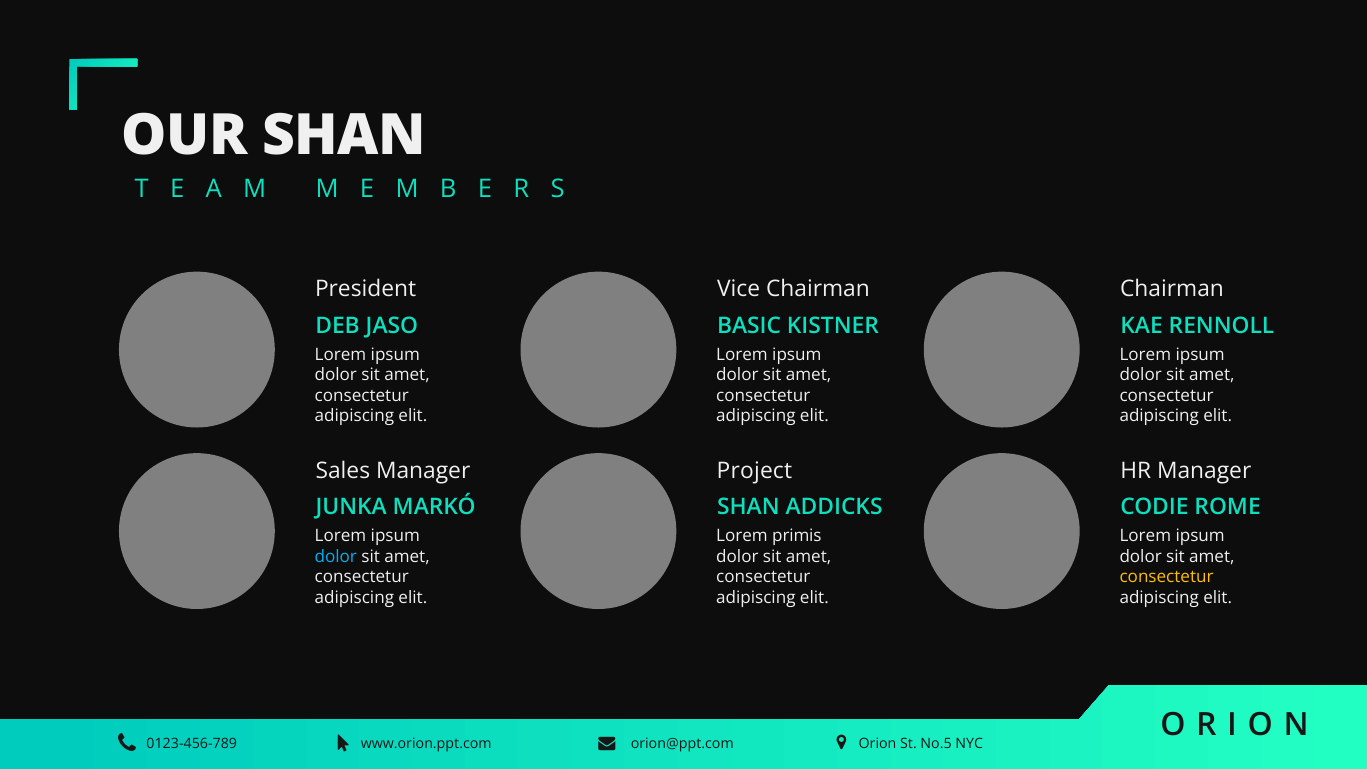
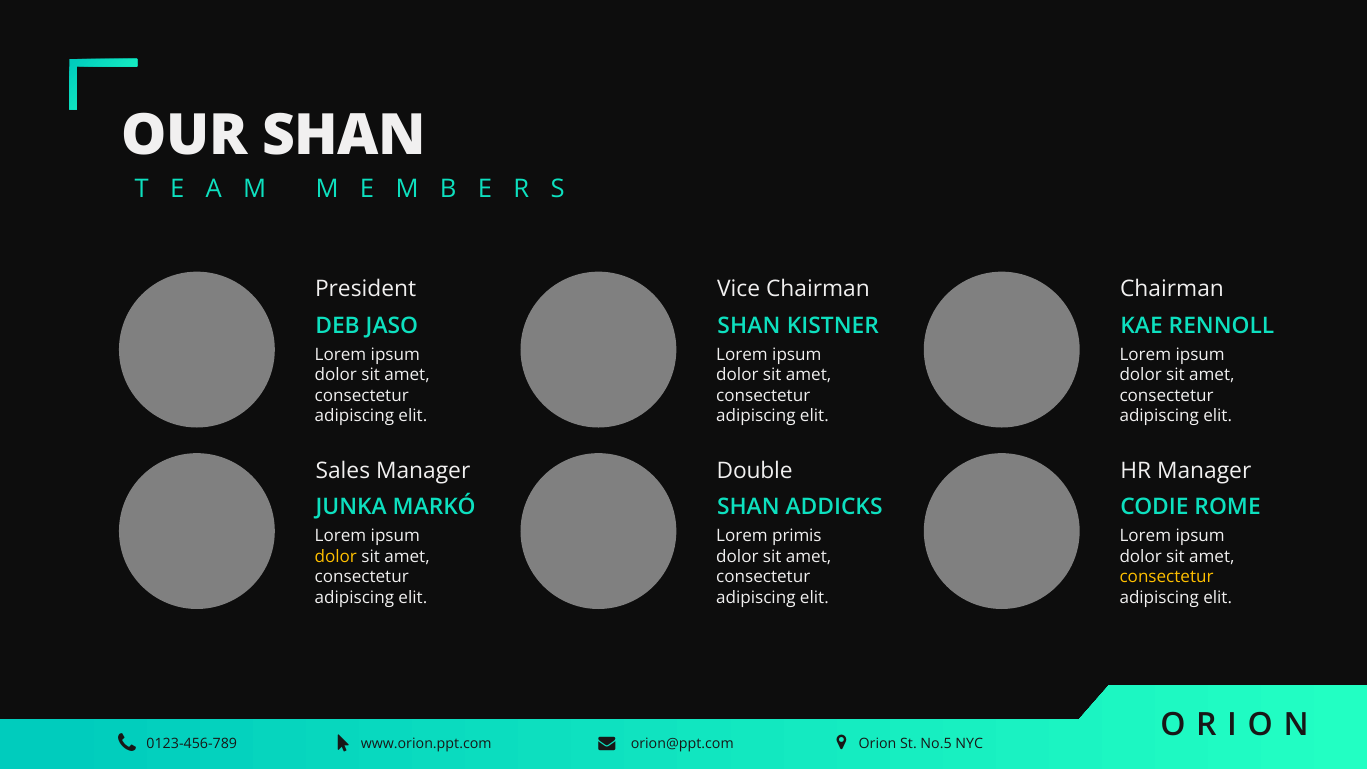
BASIC at (749, 326): BASIC -> SHAN
Project: Project -> Double
dolor at (336, 557) colour: light blue -> yellow
